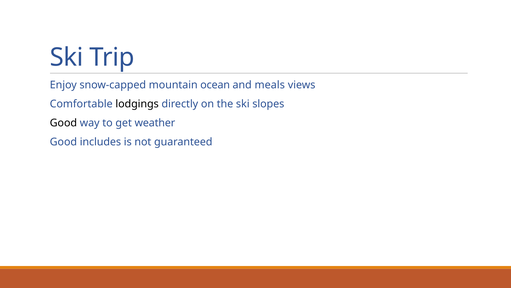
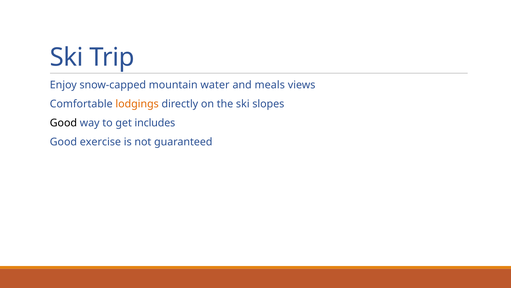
ocean: ocean -> water
lodgings colour: black -> orange
weather: weather -> includes
includes: includes -> exercise
